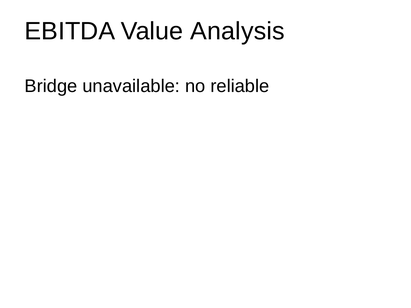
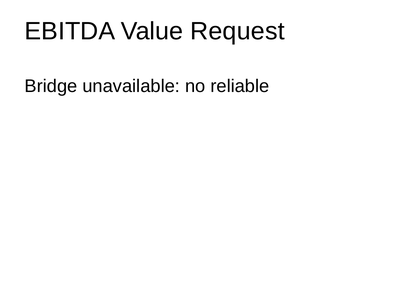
Analysis: Analysis -> Request
